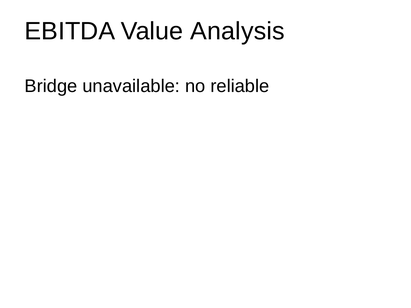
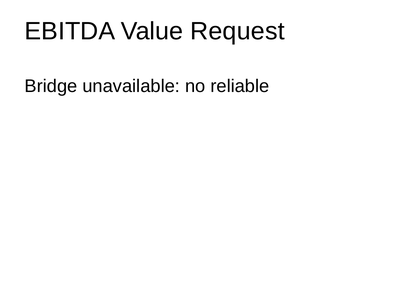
Analysis: Analysis -> Request
